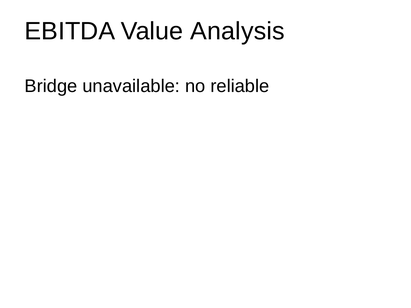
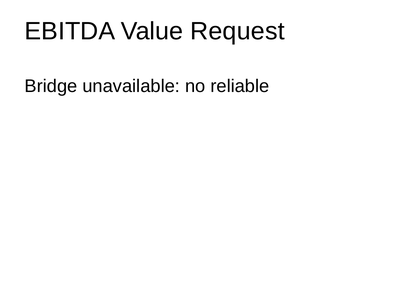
Analysis: Analysis -> Request
